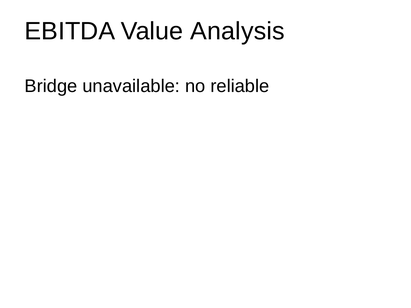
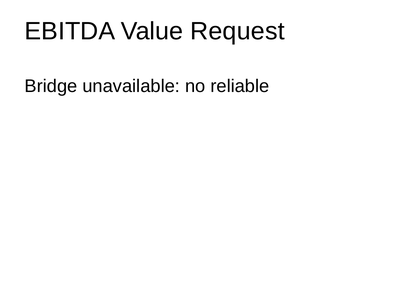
Analysis: Analysis -> Request
